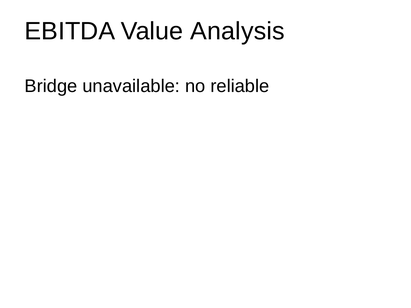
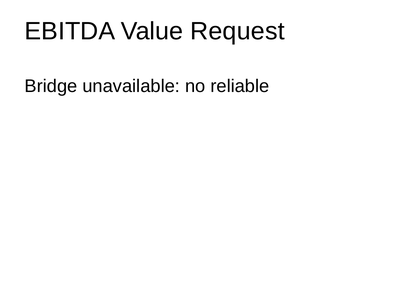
Analysis: Analysis -> Request
